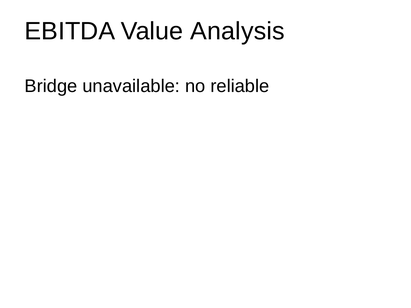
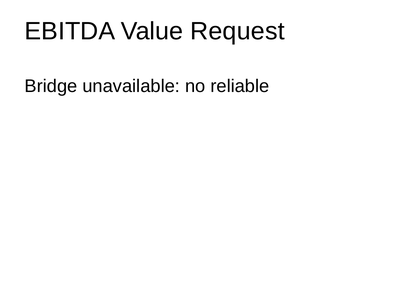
Analysis: Analysis -> Request
